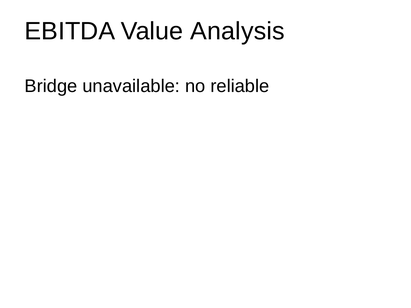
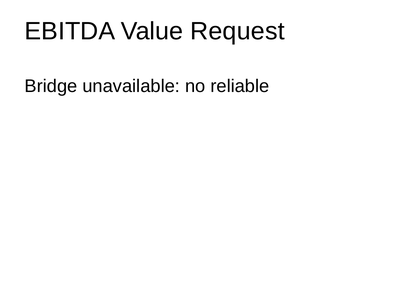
Analysis: Analysis -> Request
